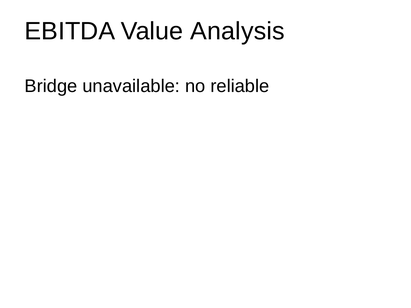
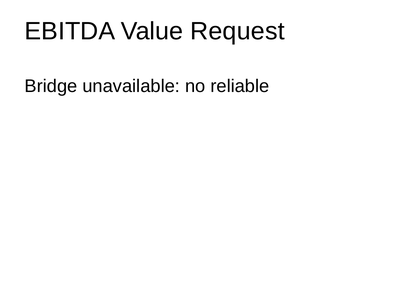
Analysis: Analysis -> Request
